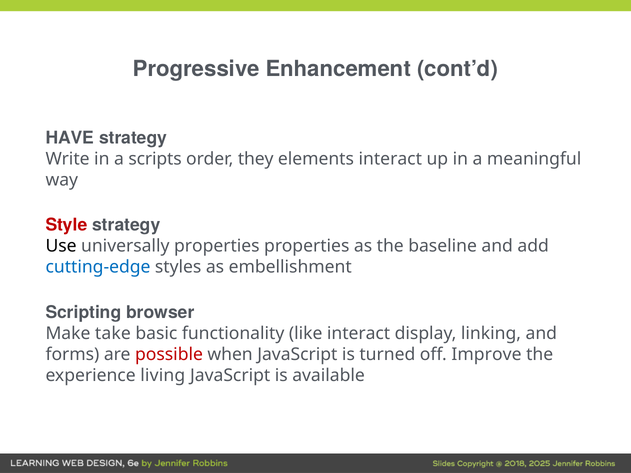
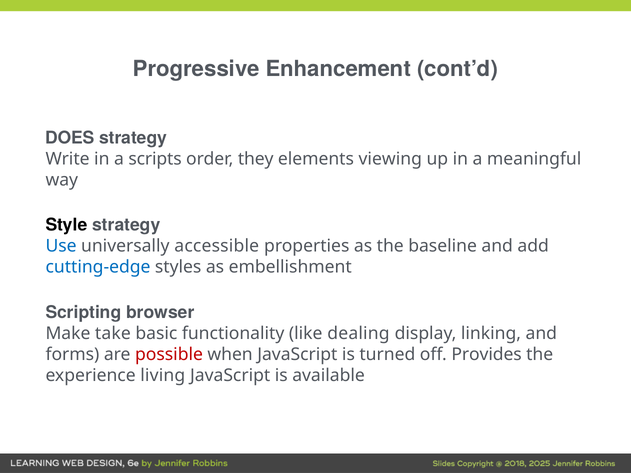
HAVE: HAVE -> DOES
elements interact: interact -> viewing
Style colour: red -> black
Use colour: black -> blue
universally properties: properties -> accessible
like interact: interact -> dealing
Improve: Improve -> Provides
